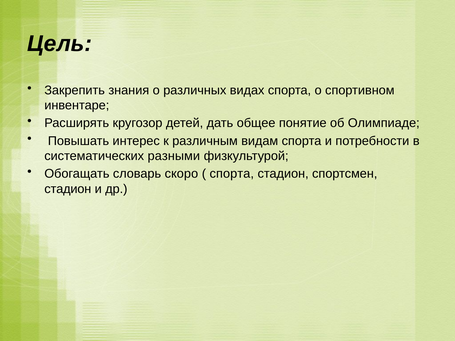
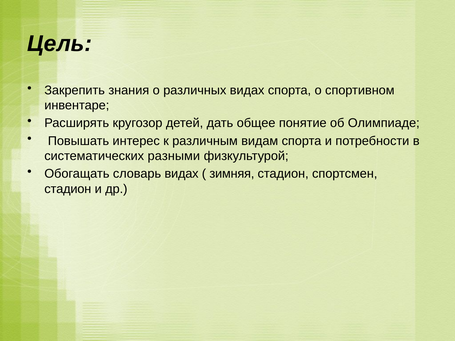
словарь скоро: скоро -> видах
спорта at (232, 174): спорта -> зимняя
